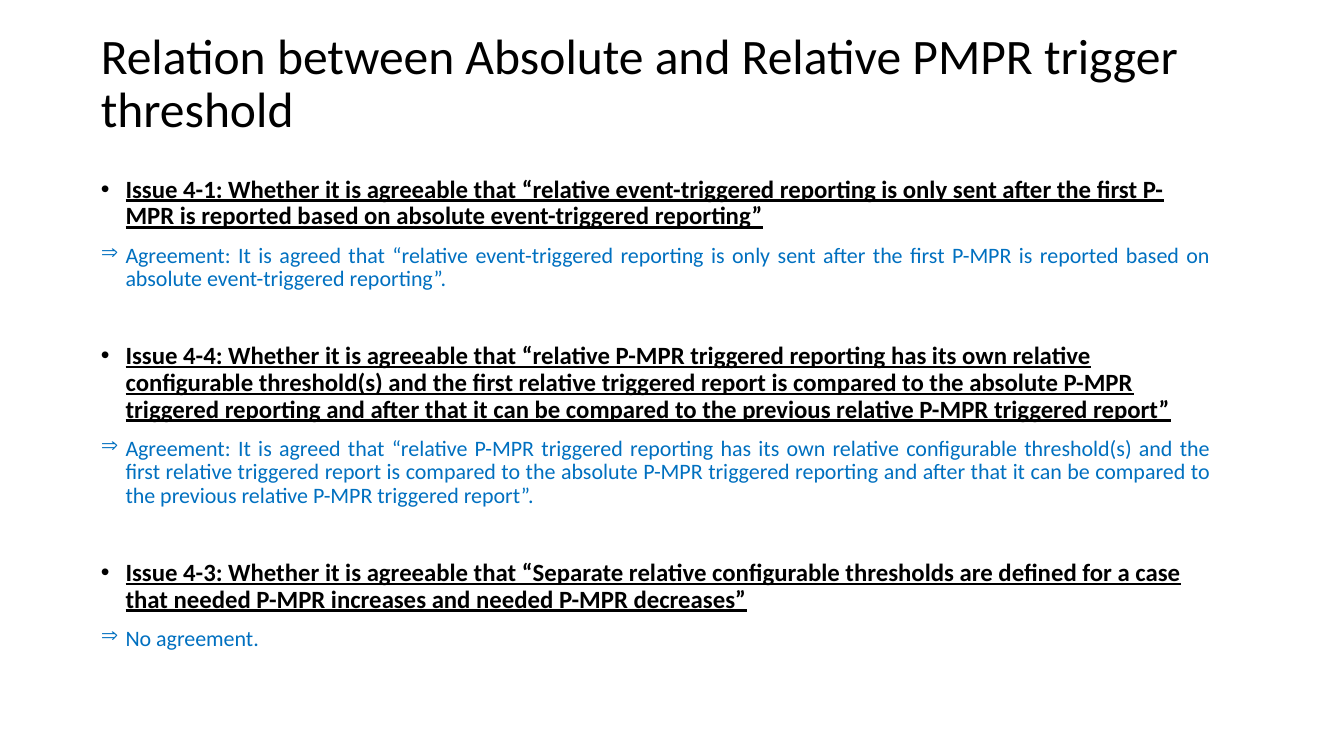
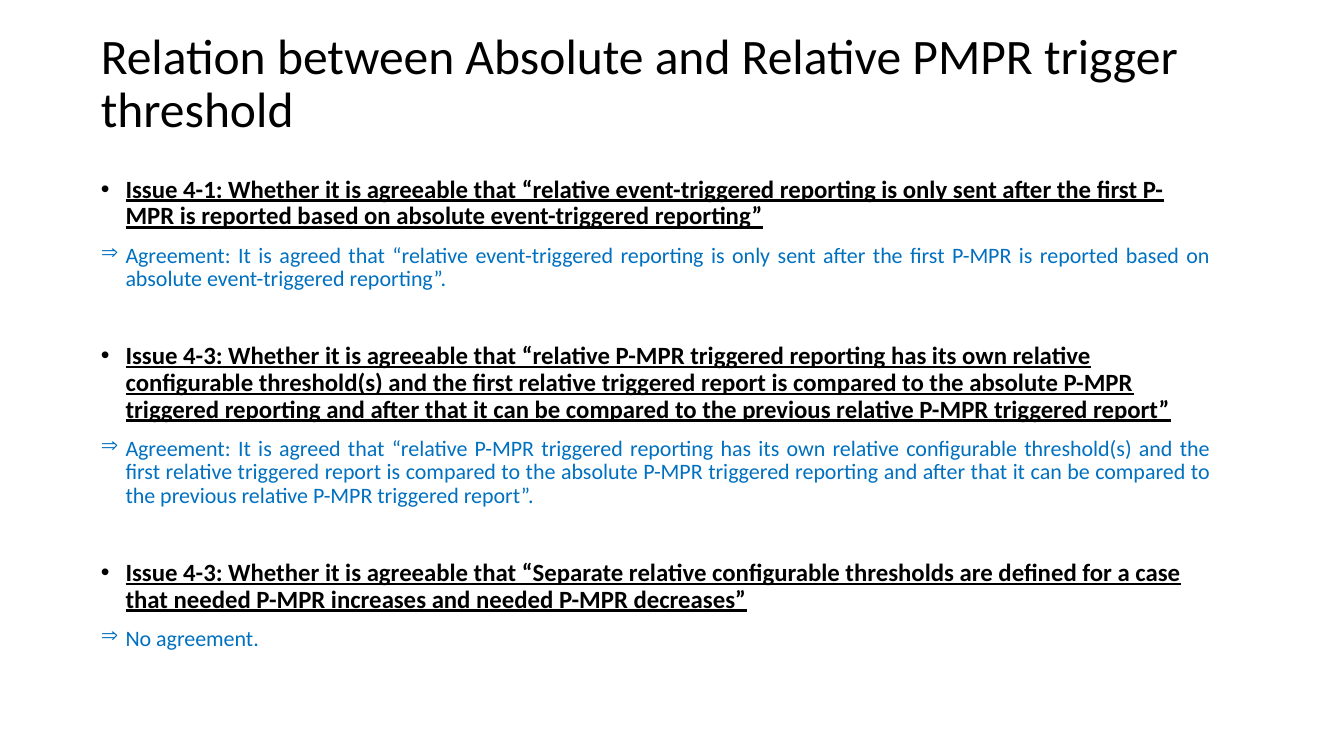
4-4 at (203, 356): 4-4 -> 4-3
